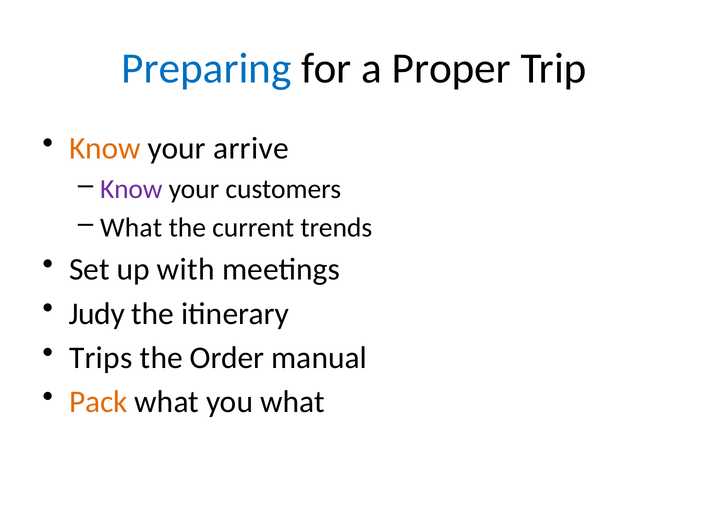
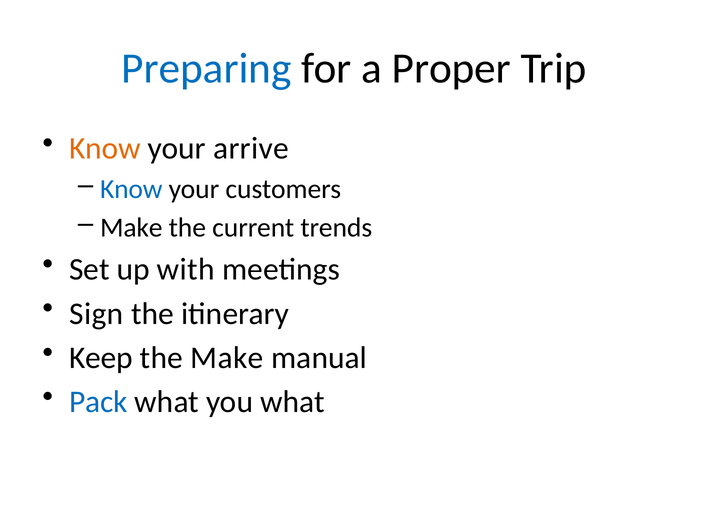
Know at (131, 189) colour: purple -> blue
What at (131, 228): What -> Make
Judy: Judy -> Sign
Trips: Trips -> Keep
the Order: Order -> Make
Pack colour: orange -> blue
